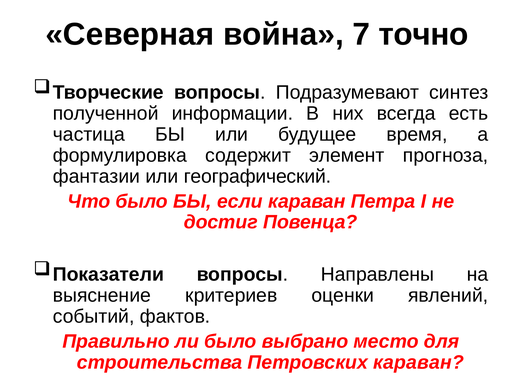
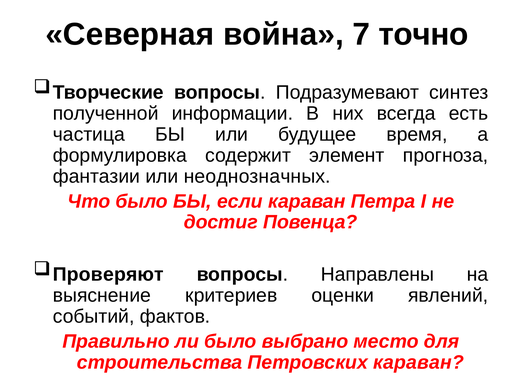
географический: географический -> неоднозначных
Показатели: Показатели -> Проверяют
